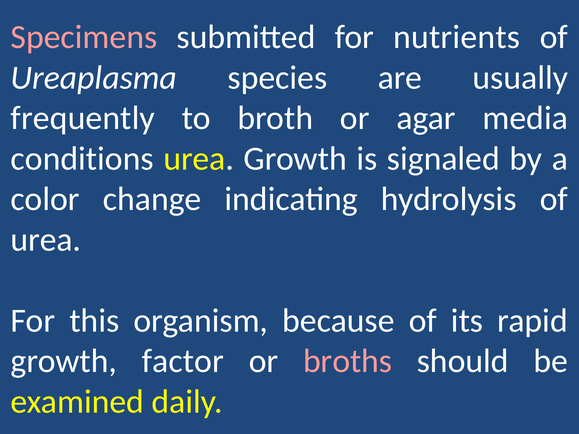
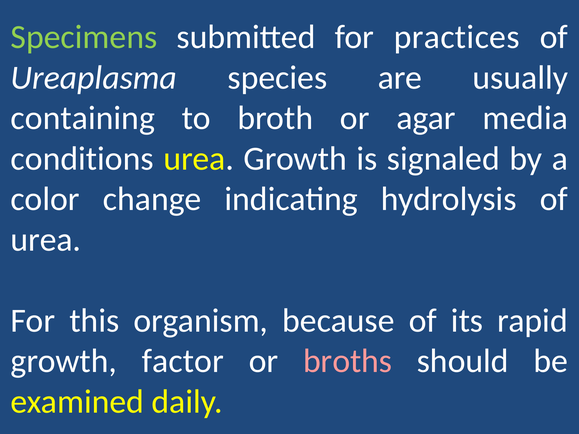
Specimens colour: pink -> light green
nutrients: nutrients -> practices
frequently: frequently -> containing
